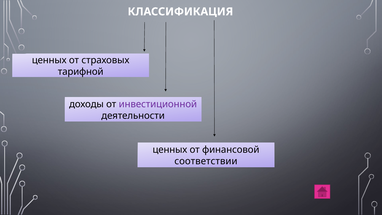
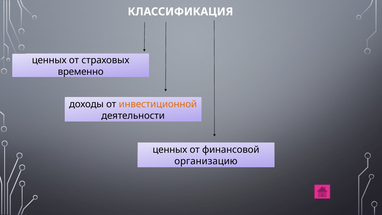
тарифной: тарифной -> временно
инвестиционной colour: purple -> orange
соответствии: соответствии -> организацию
